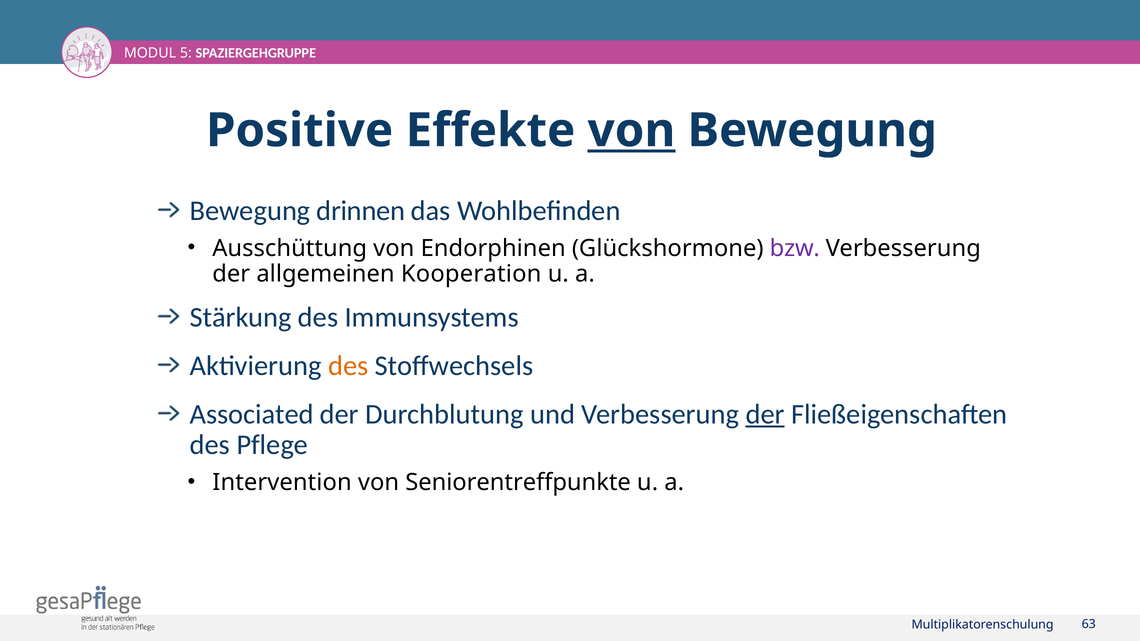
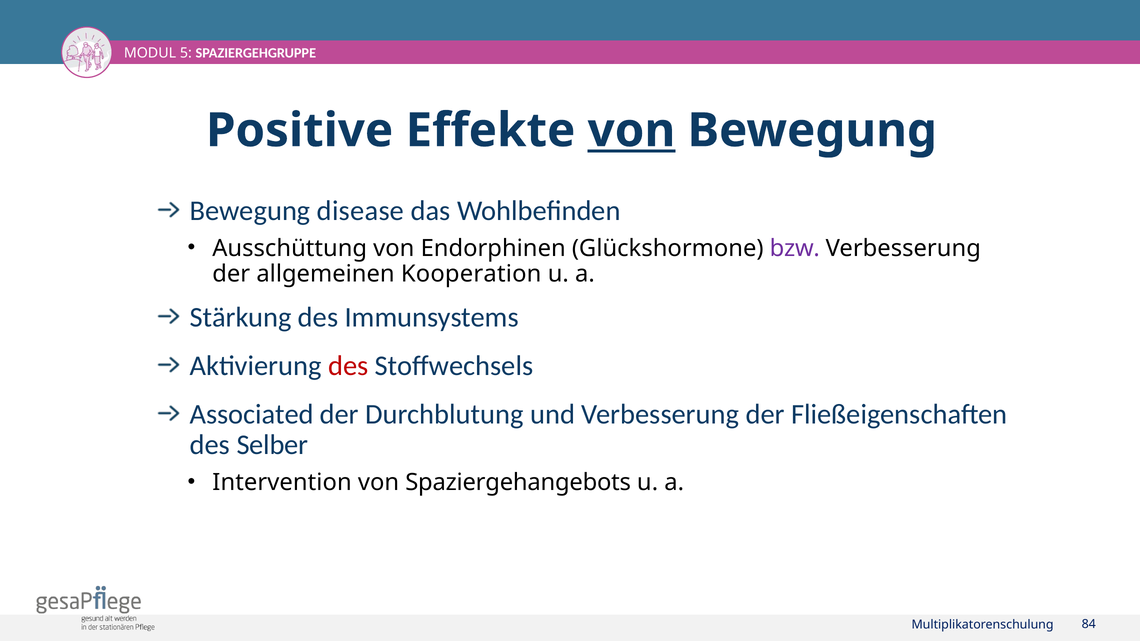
drinnen: drinnen -> disease
des at (348, 366) colour: orange -> red
der at (765, 414) underline: present -> none
Pflege: Pflege -> Selber
Seniorentreffpunkte: Seniorentreffpunkte -> Spaziergehangebots
63: 63 -> 84
